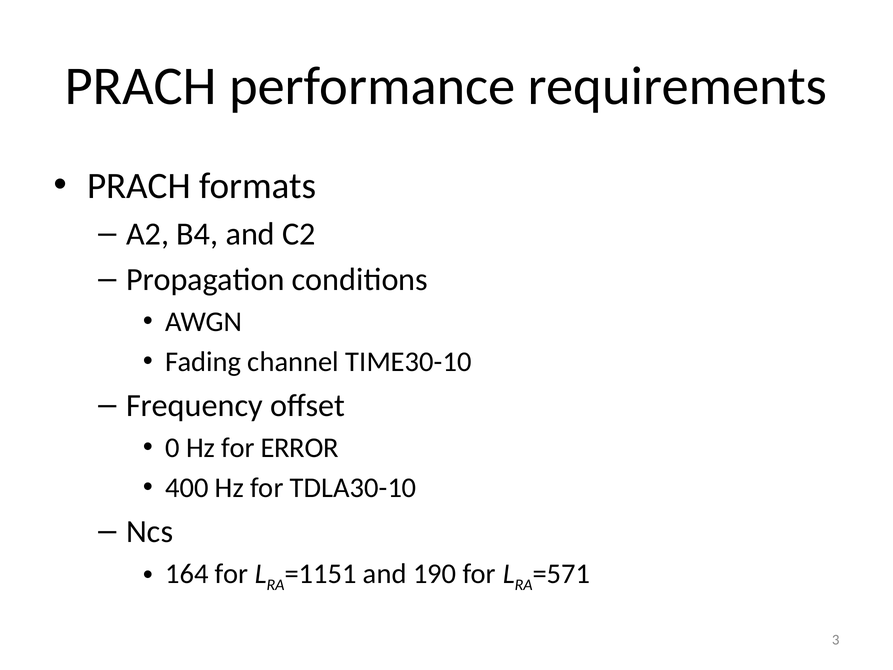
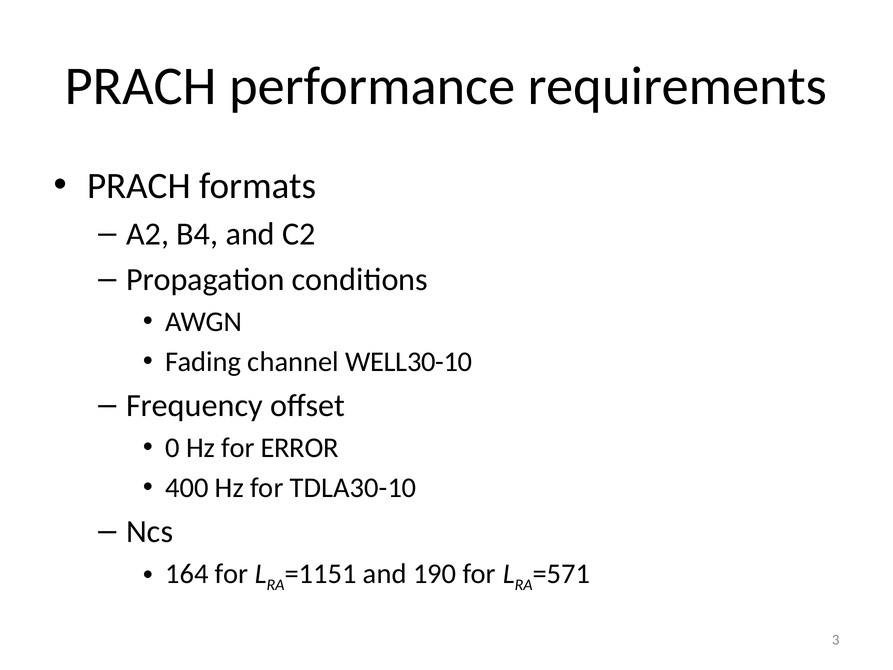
TIME30-10: TIME30-10 -> WELL30-10
